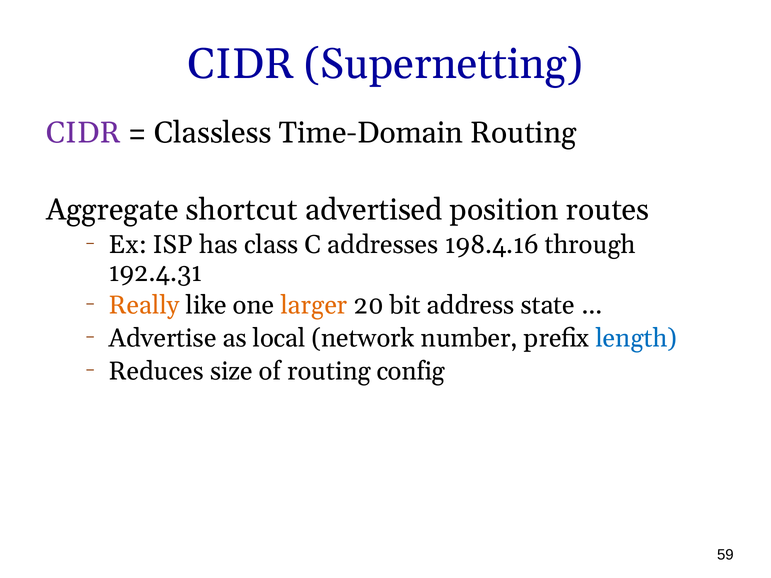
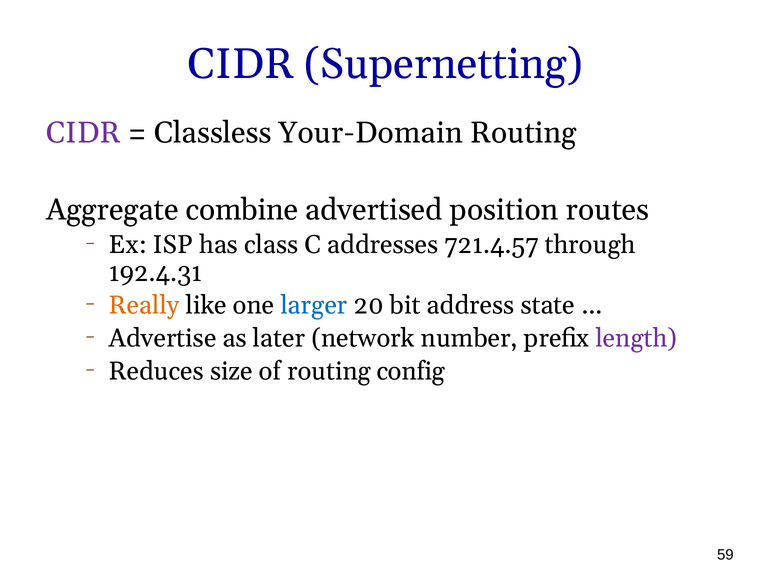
Time-Domain: Time-Domain -> Your-Domain
shortcut: shortcut -> combine
198.4.16: 198.4.16 -> 721.4.57
larger colour: orange -> blue
local: local -> later
length colour: blue -> purple
